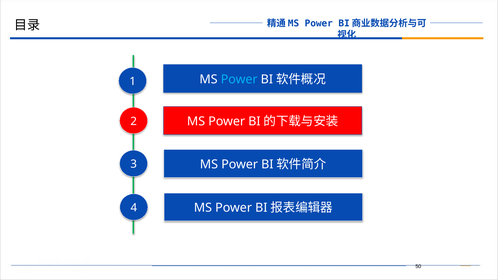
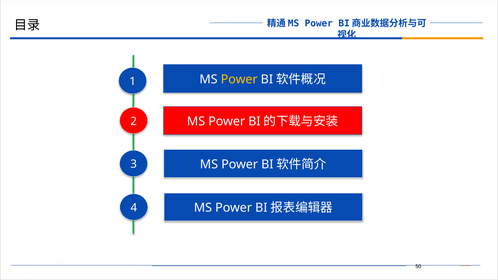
Power at (239, 79) colour: light blue -> yellow
